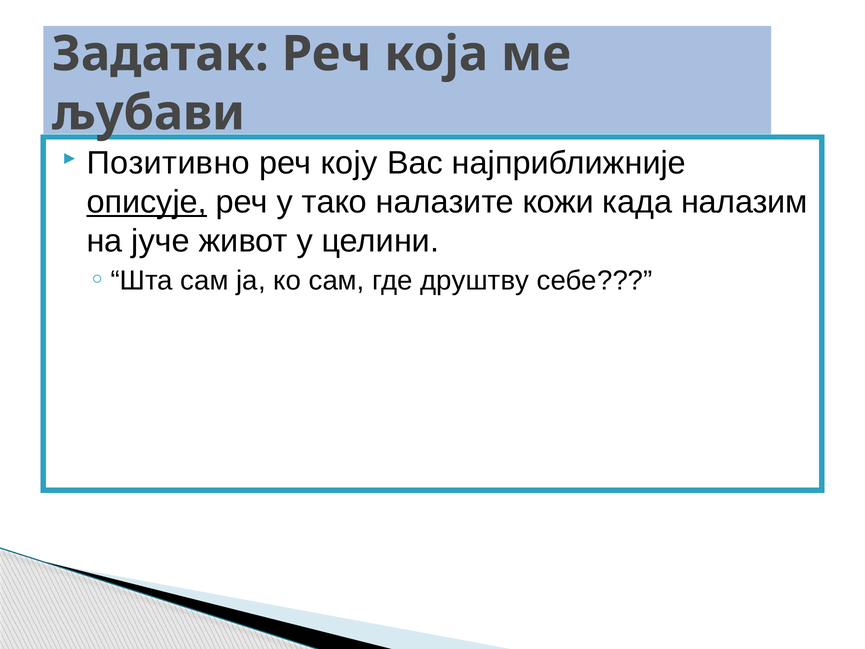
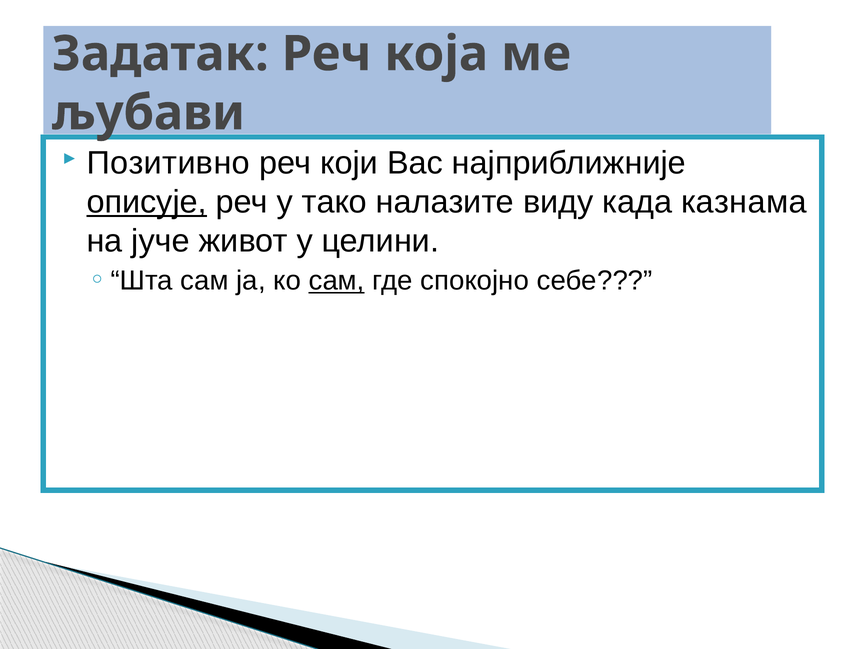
коју: коју -> који
кожи: кожи -> виду
налазим: налазим -> казнама
сам at (337, 281) underline: none -> present
друштву: друштву -> спокојно
